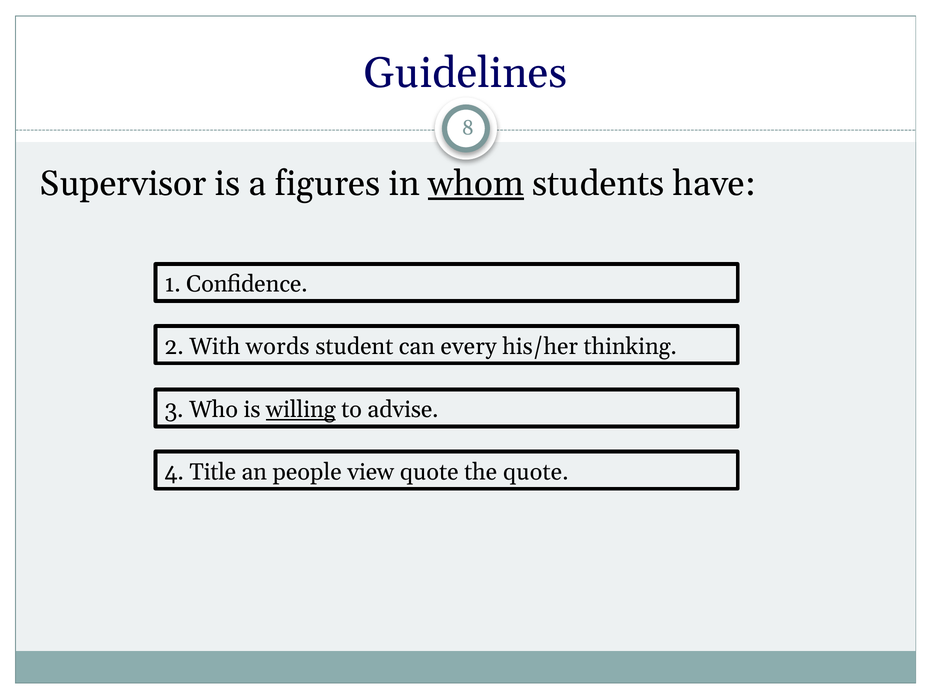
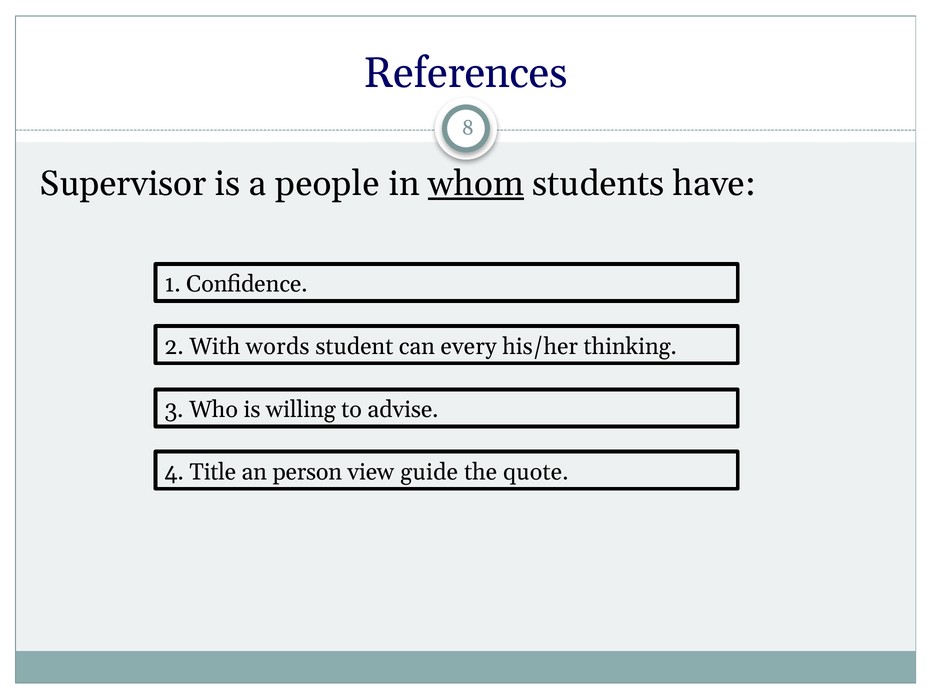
Guidelines: Guidelines -> References
figures: figures -> people
willing underline: present -> none
people: people -> person
view quote: quote -> guide
